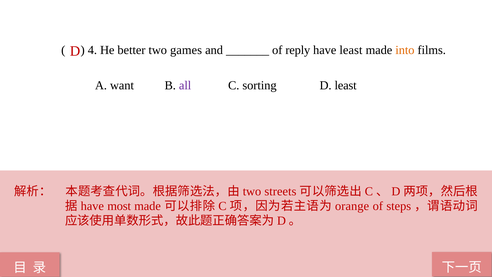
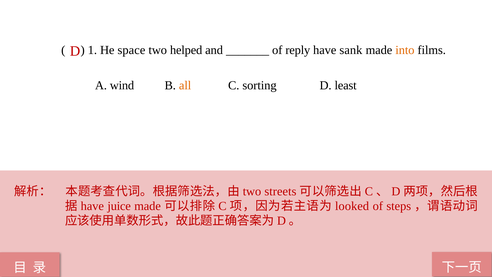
4: 4 -> 1
better: better -> space
games: games -> helped
have least: least -> sank
want: want -> wind
all colour: purple -> orange
most: most -> juice
orange: orange -> looked
